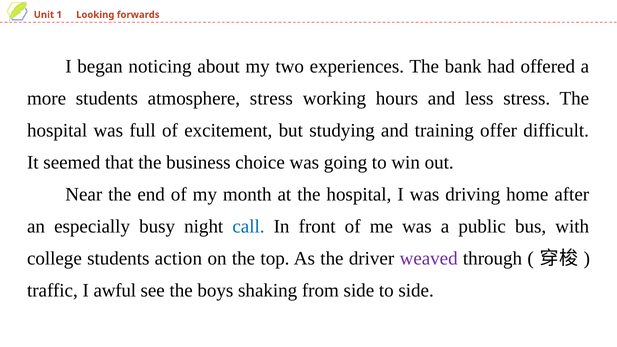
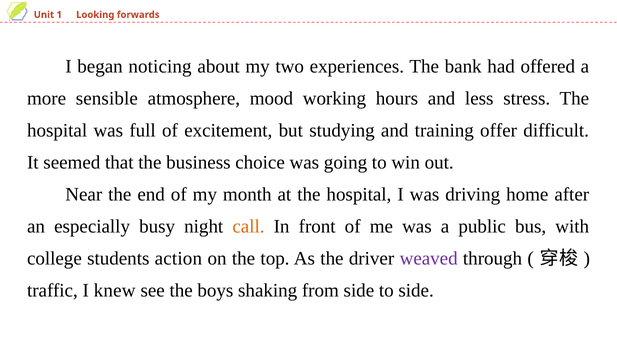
more students: students -> sensible
atmosphere stress: stress -> mood
call colour: blue -> orange
awful: awful -> knew
